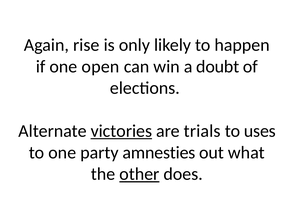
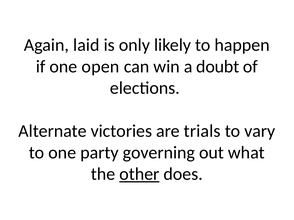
rise: rise -> laid
victories underline: present -> none
uses: uses -> vary
amnesties: amnesties -> governing
